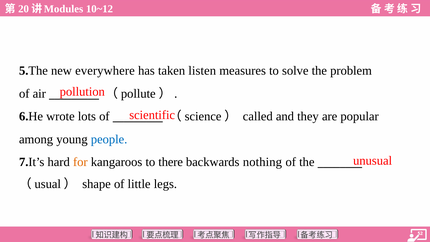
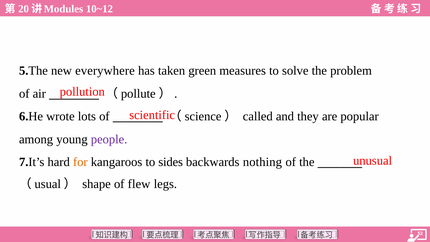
listen: listen -> green
people colour: blue -> purple
there: there -> sides
little: little -> flew
